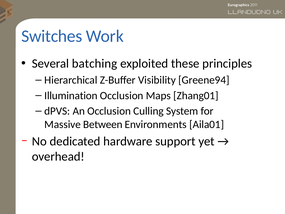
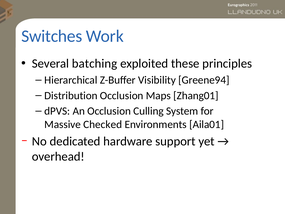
Illumination: Illumination -> Distribution
Between: Between -> Checked
